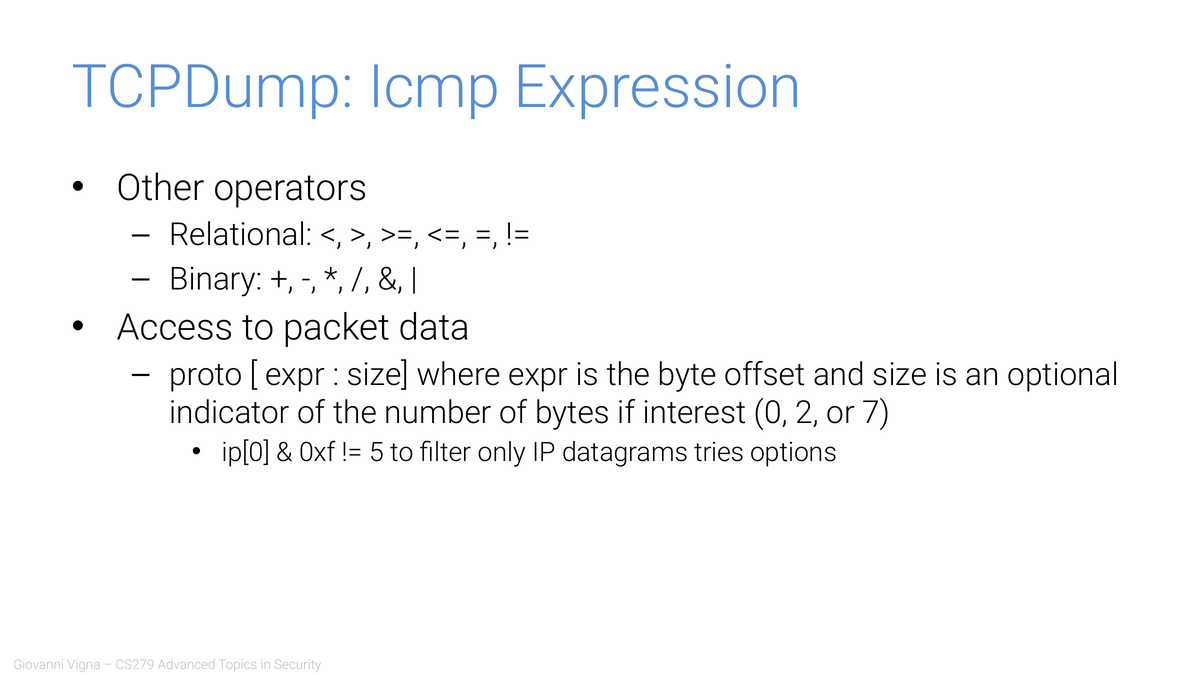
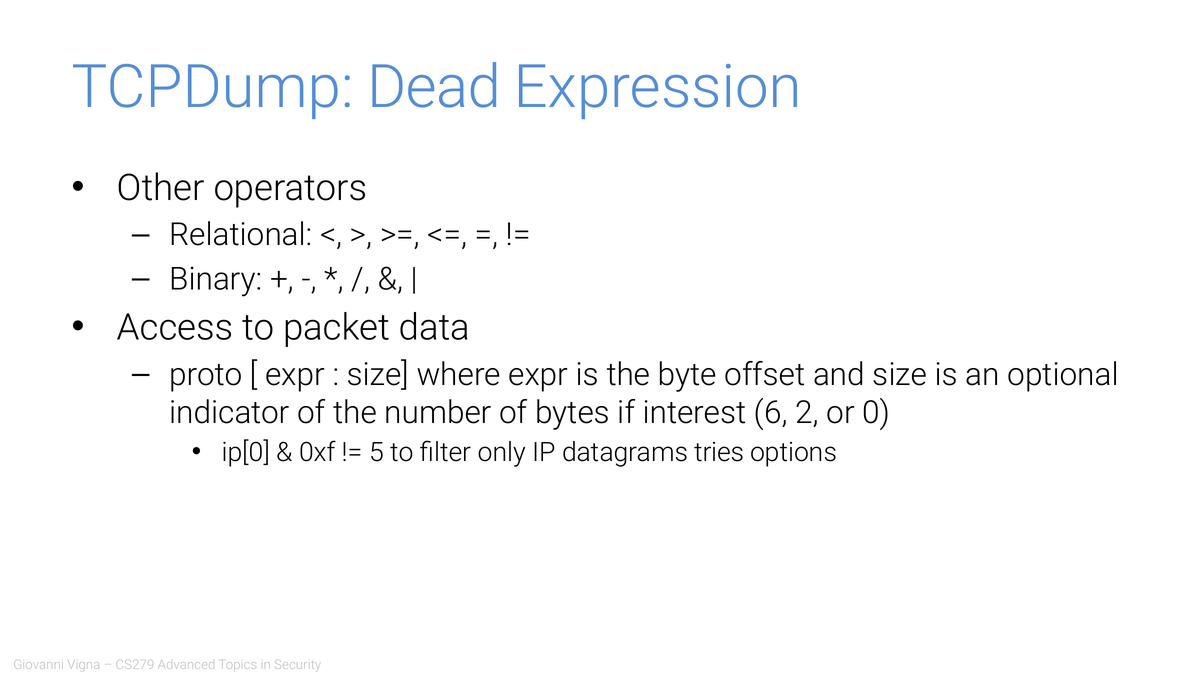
Icmp: Icmp -> Dead
0: 0 -> 6
7: 7 -> 0
